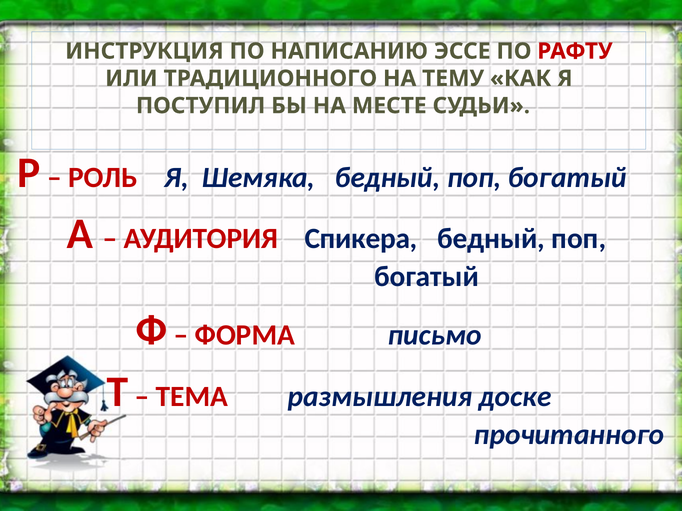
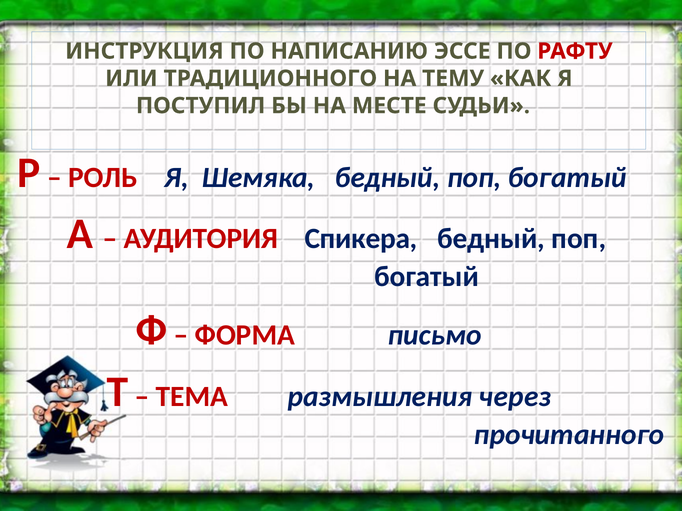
доске: доске -> через
